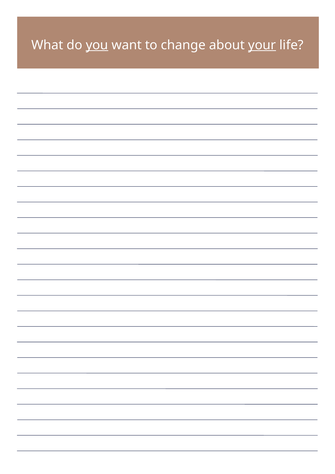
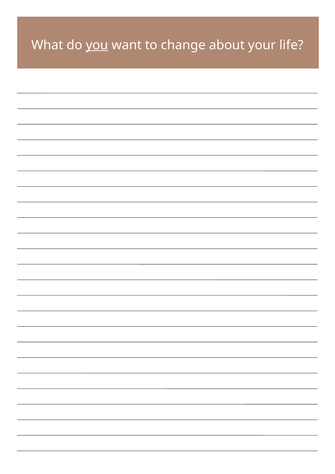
your underline: present -> none
